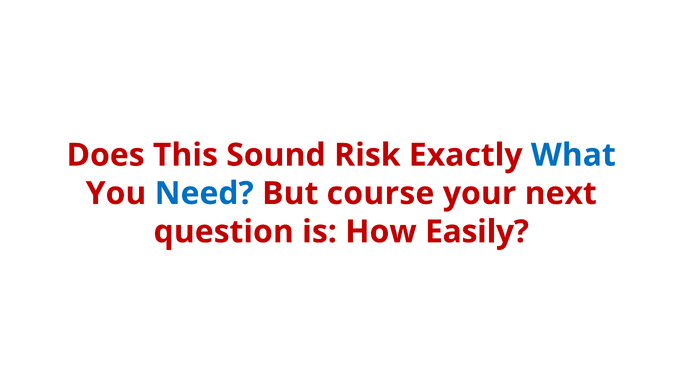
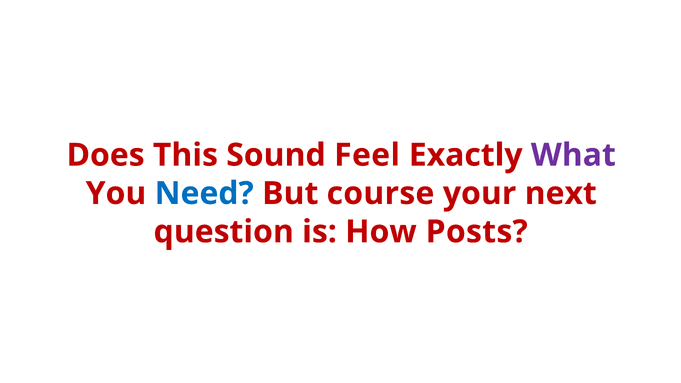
Risk: Risk -> Feel
What colour: blue -> purple
Easily: Easily -> Posts
